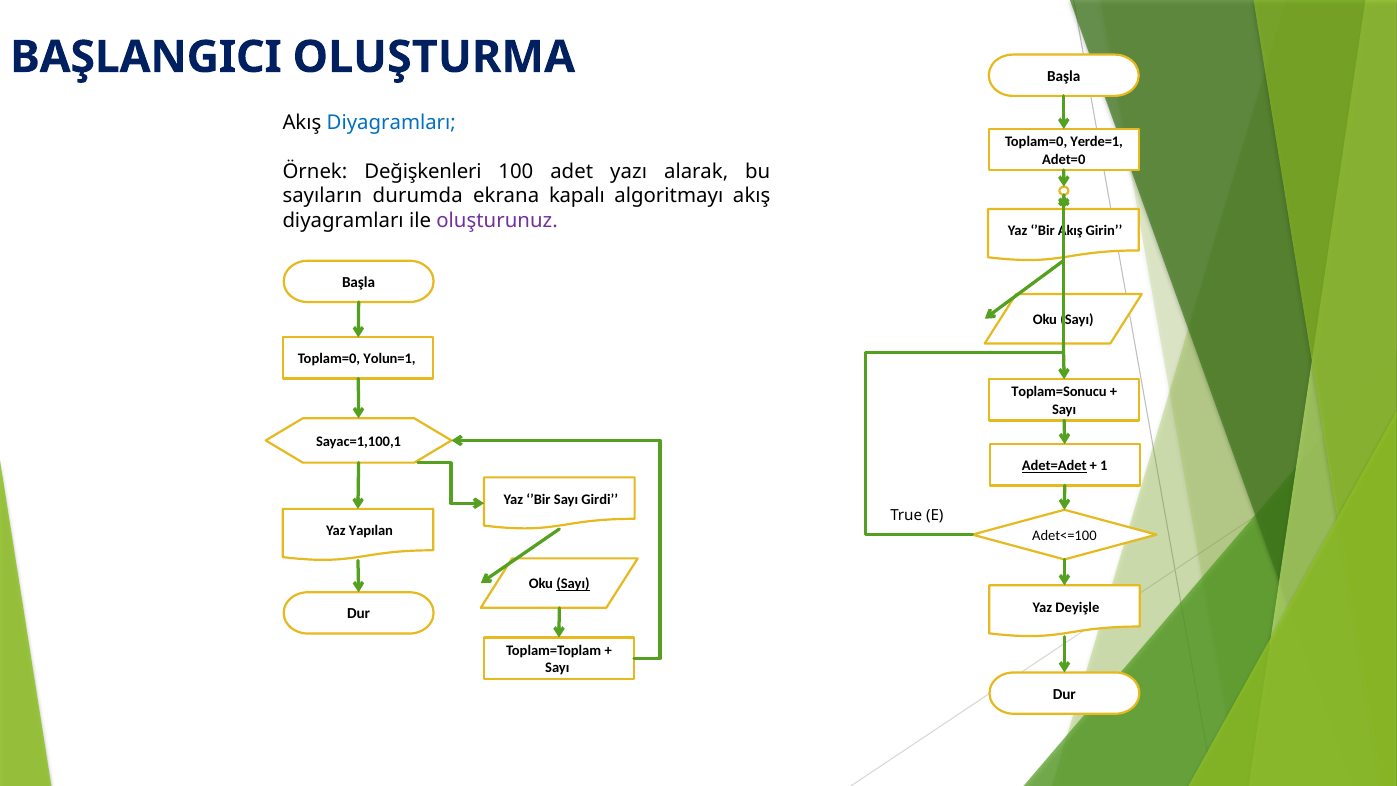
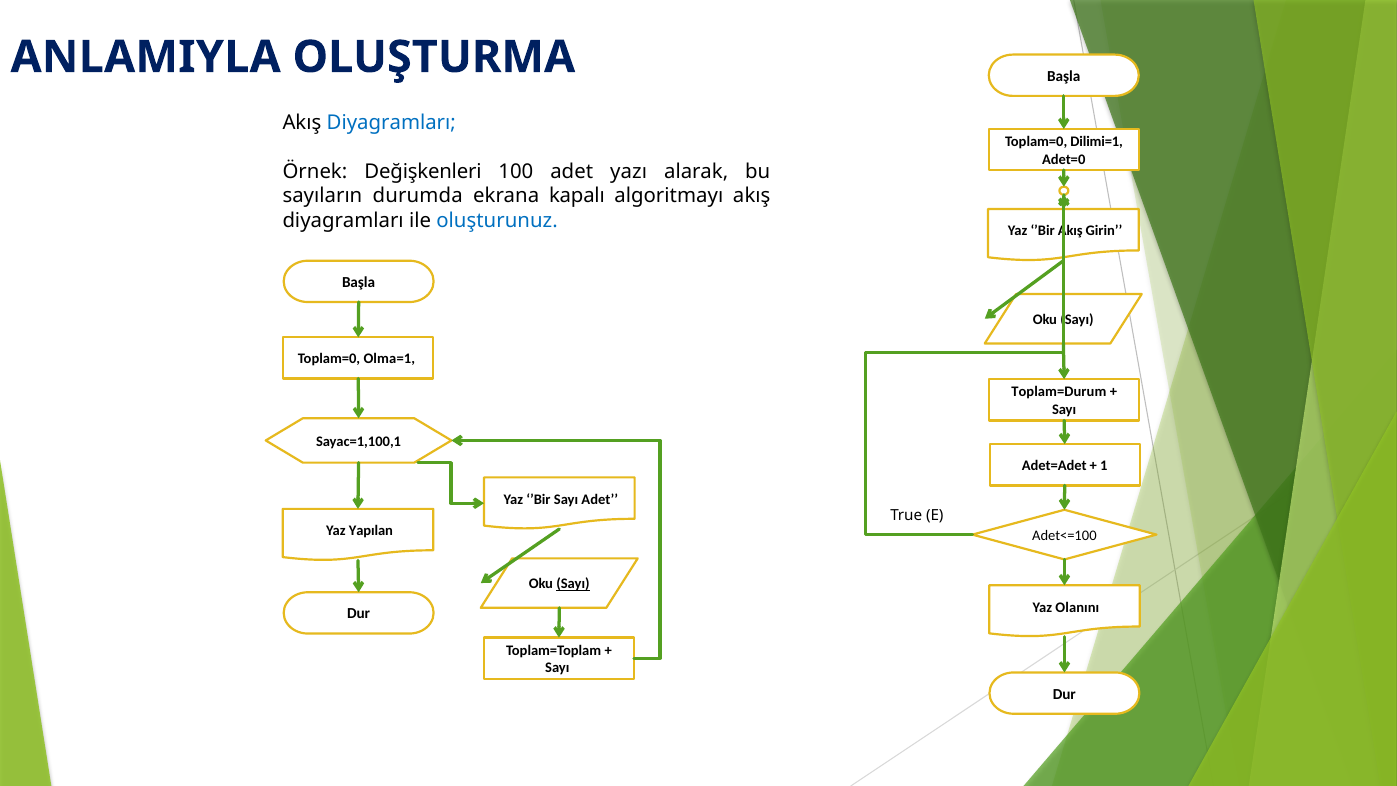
BAŞLANGICI: BAŞLANGICI -> ANLAMIYLA
Yerde=1: Yerde=1 -> Dilimi=1
oluşturunuz colour: purple -> blue
Yolun=1: Yolun=1 -> Olma=1
Toplam=Sonucu: Toplam=Sonucu -> Toplam=Durum
Adet=Adet underline: present -> none
Sayı Girdi: Girdi -> Adet
Deyişle: Deyişle -> Olanını
